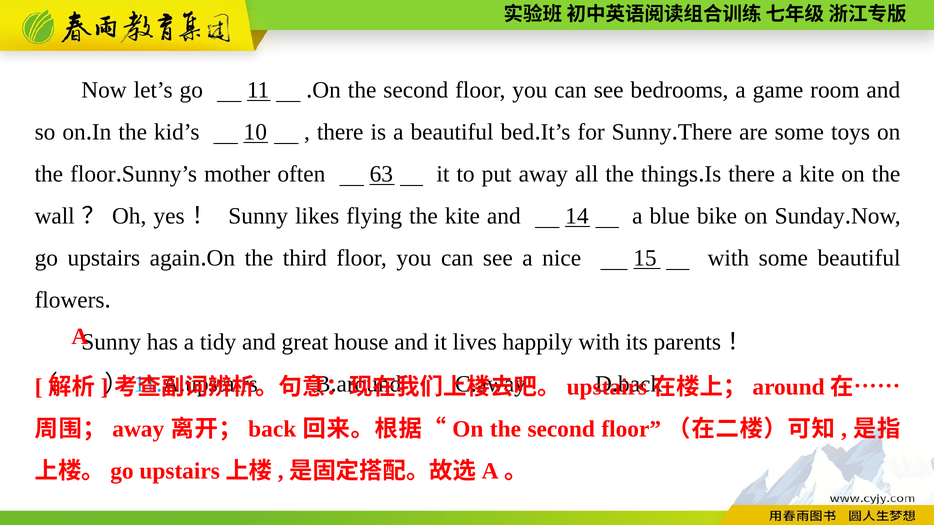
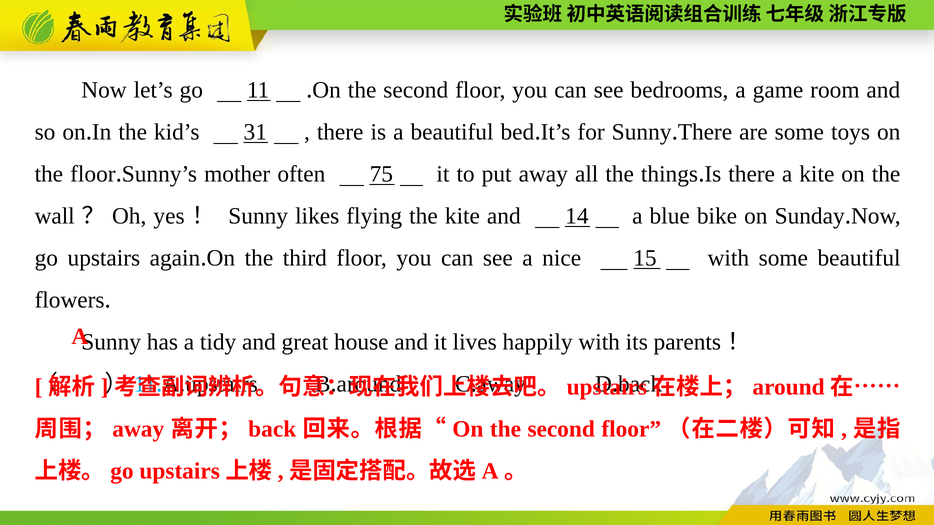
10: 10 -> 31
63: 63 -> 75
